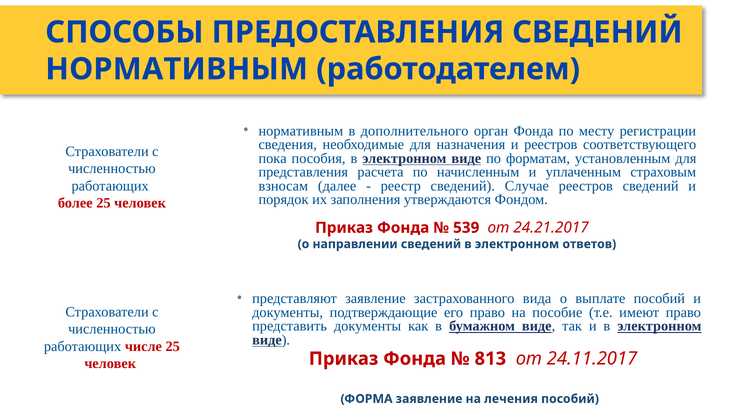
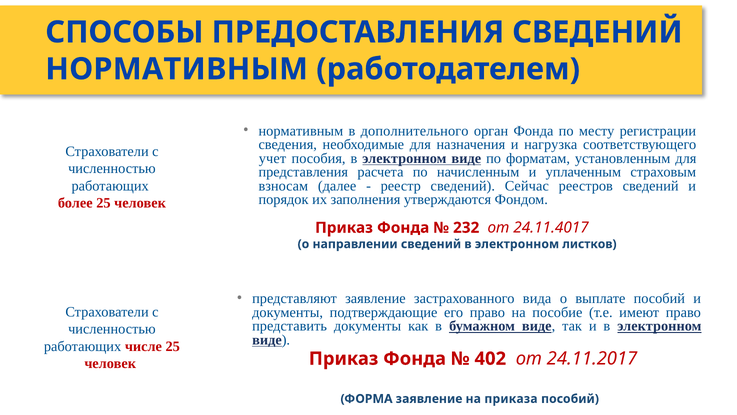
и реестров: реестров -> нагрузка
пока: пока -> учет
Случае: Случае -> Сейчас
539: 539 -> 232
24.21.2017: 24.21.2017 -> 24.11.4017
ответов: ответов -> листков
813: 813 -> 402
лечения: лечения -> приказа
